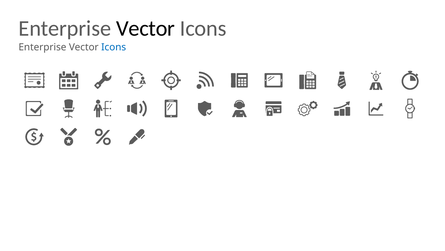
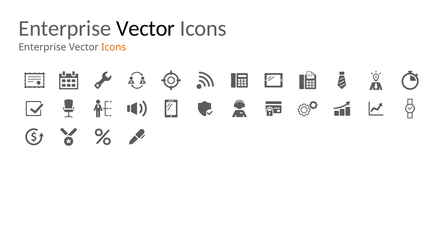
Icons at (114, 47) colour: blue -> orange
